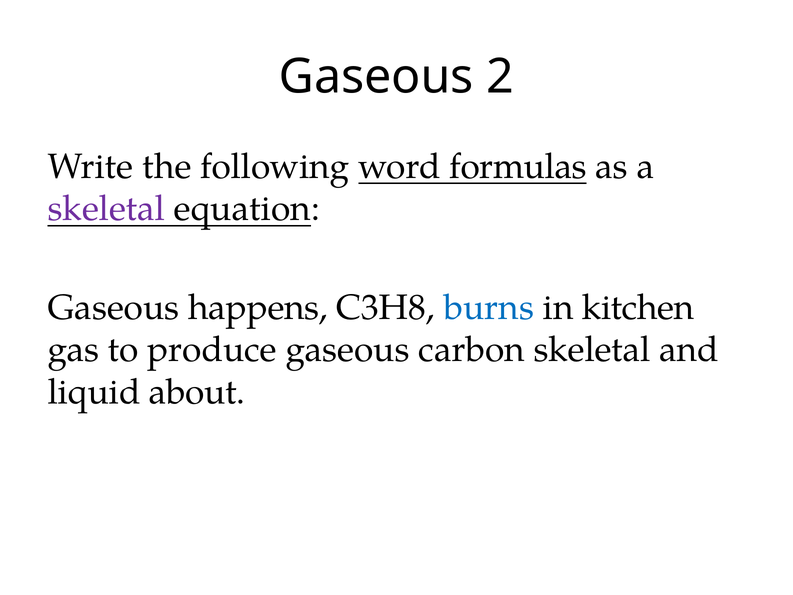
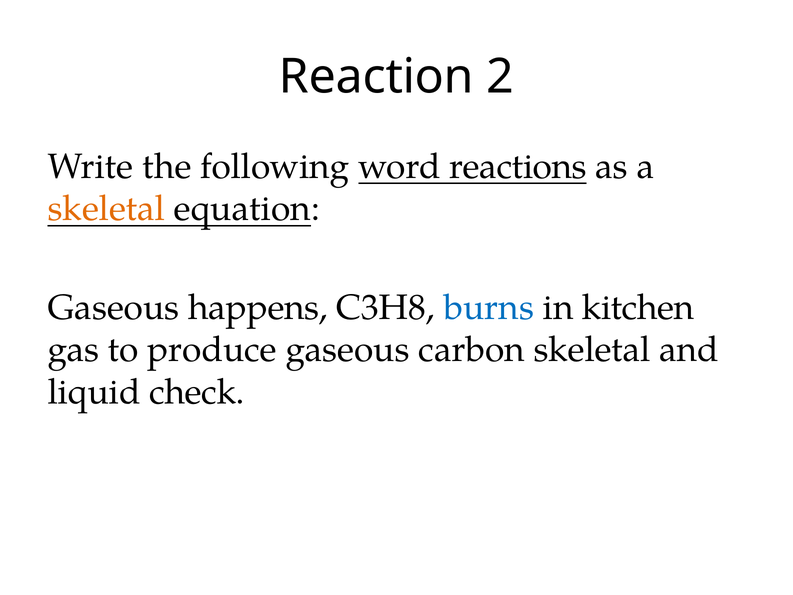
Gaseous at (376, 77): Gaseous -> Reaction
formulas: formulas -> reactions
skeletal at (106, 209) colour: purple -> orange
about: about -> check
